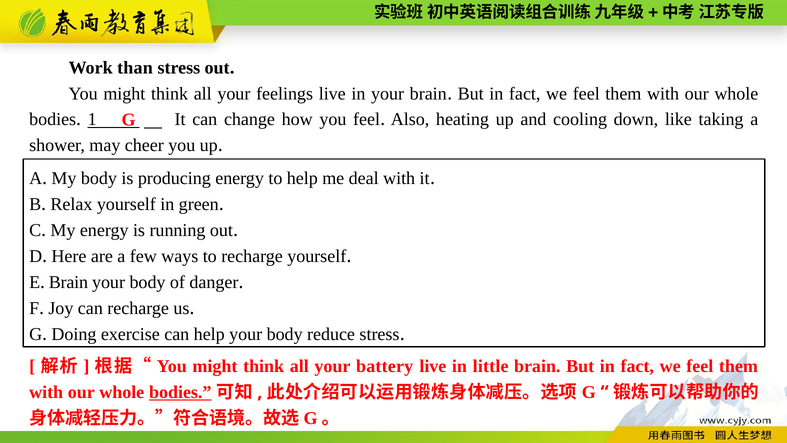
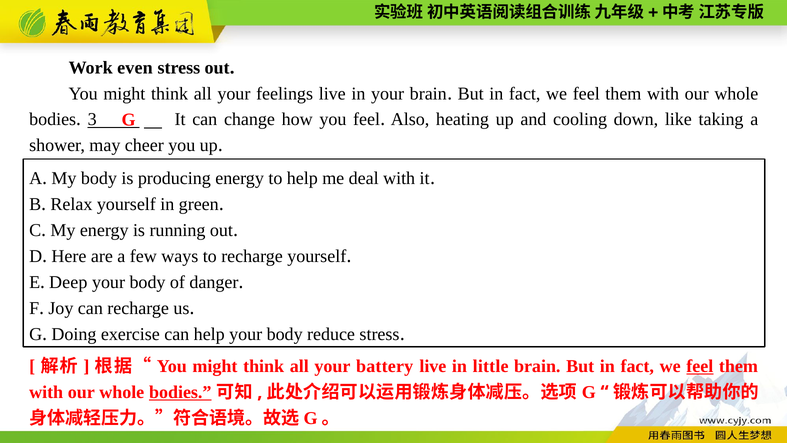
than: than -> even
1: 1 -> 3
Brain at (68, 282): Brain -> Deep
feel at (700, 366) underline: none -> present
